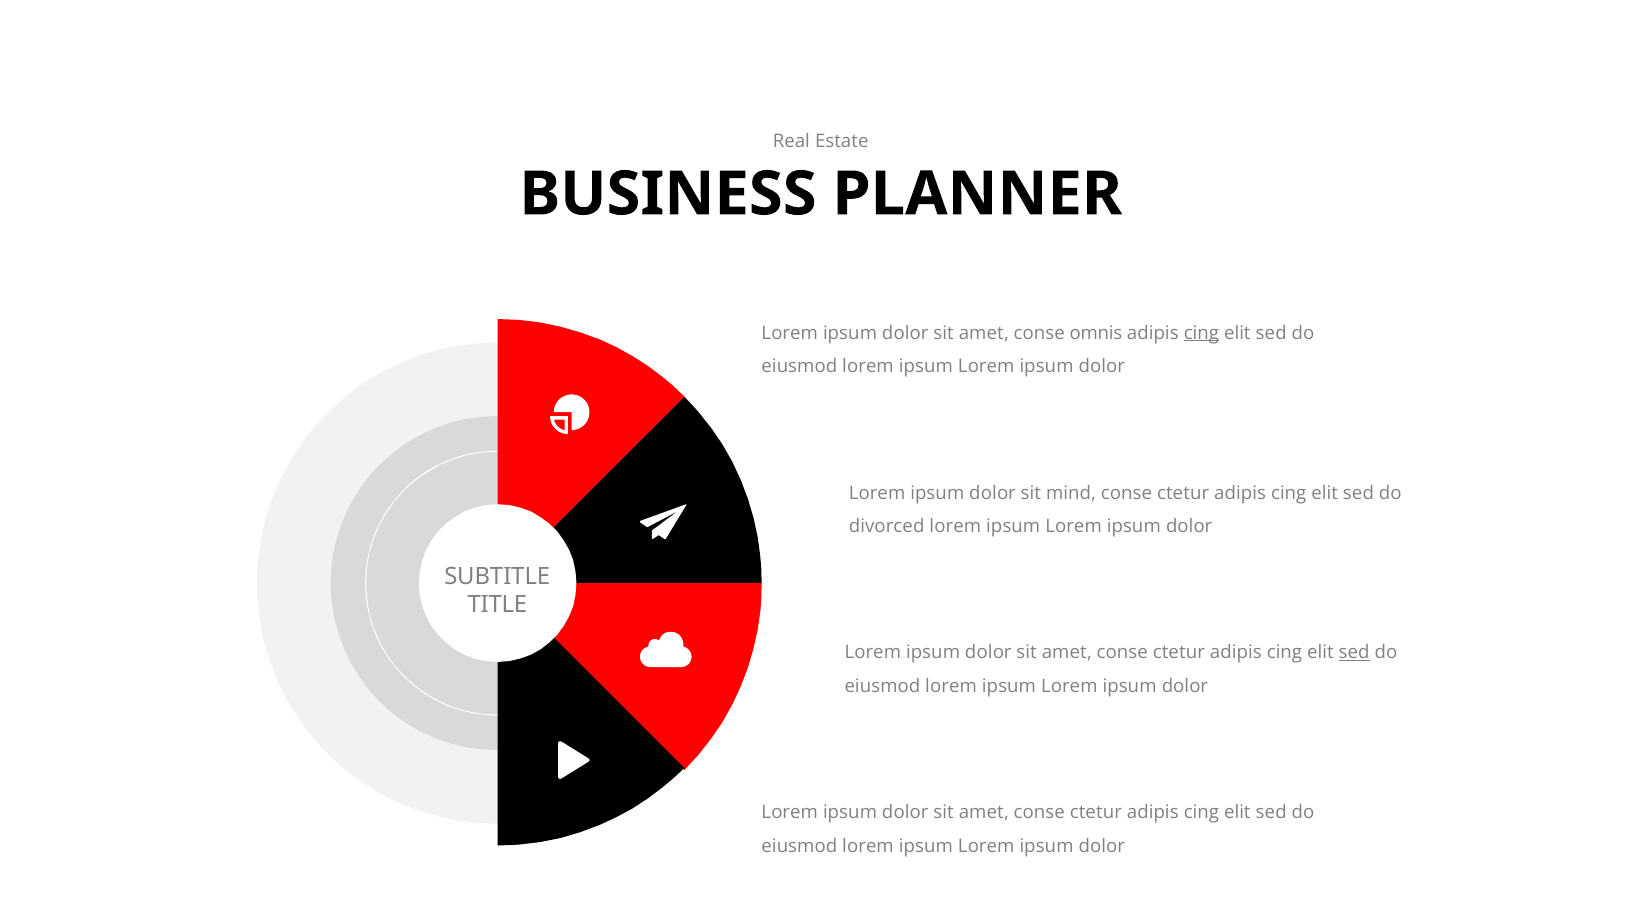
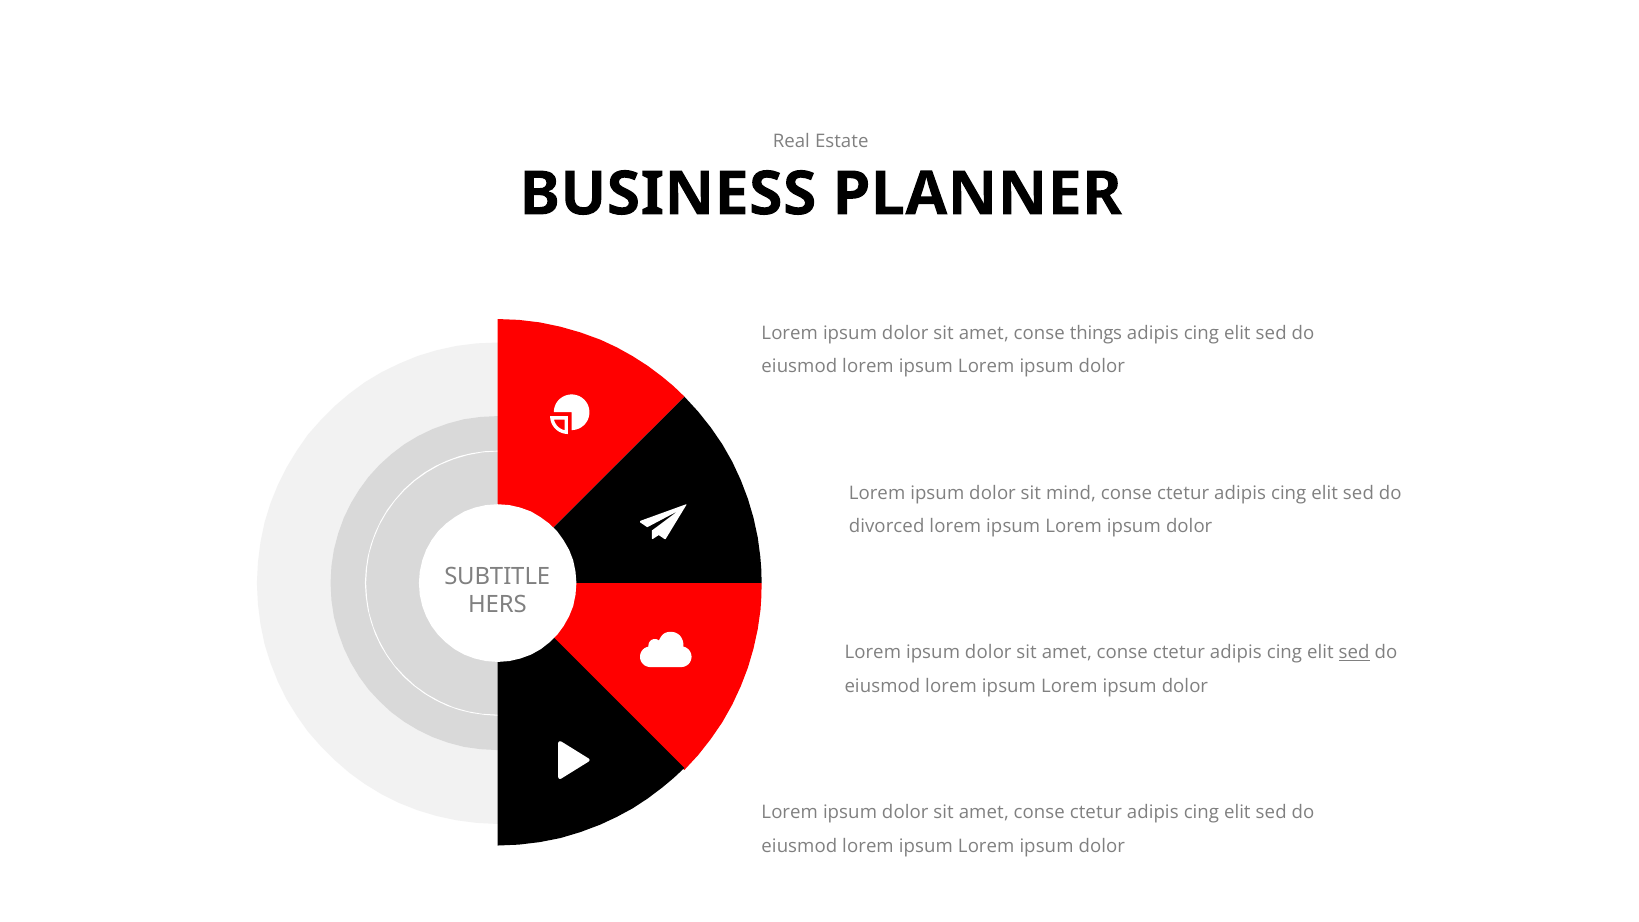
omnis: omnis -> things
cing at (1201, 333) underline: present -> none
TITLE: TITLE -> HERS
